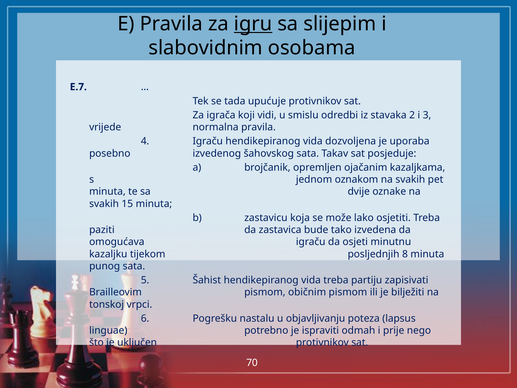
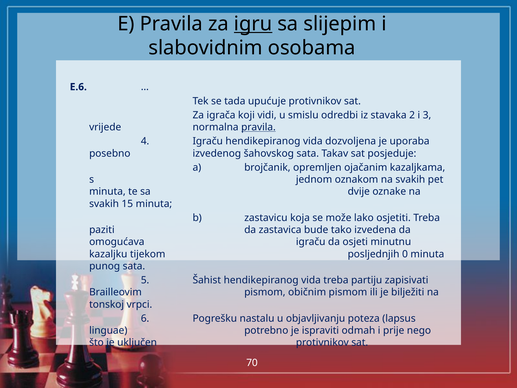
E.7: E.7 -> E.6
pravila at (258, 127) underline: none -> present
8: 8 -> 0
